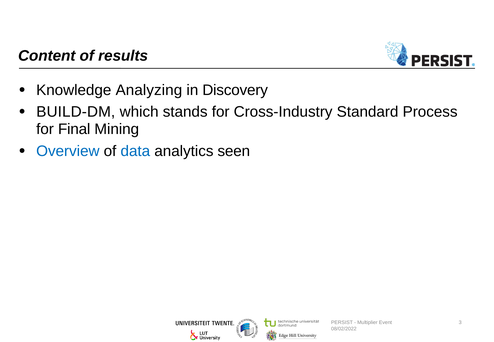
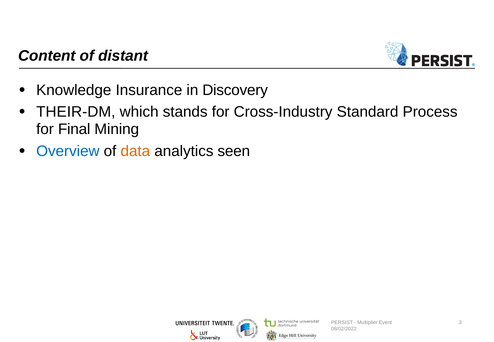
results: results -> distant
Analyzing: Analyzing -> Insurance
BUILD-DM: BUILD-DM -> THEIR-DM
data colour: blue -> orange
